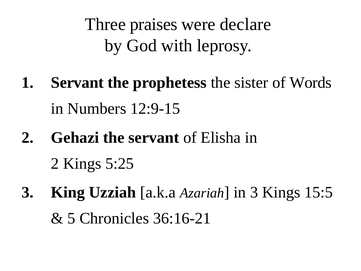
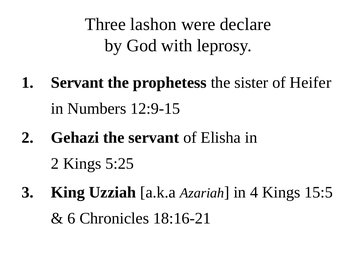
praises: praises -> lashon
Words: Words -> Heifer
in 3: 3 -> 4
5: 5 -> 6
36:16‑21: 36:16‑21 -> 18:16‑21
